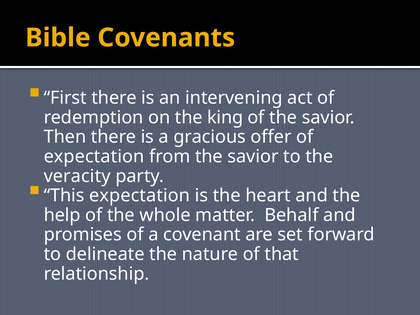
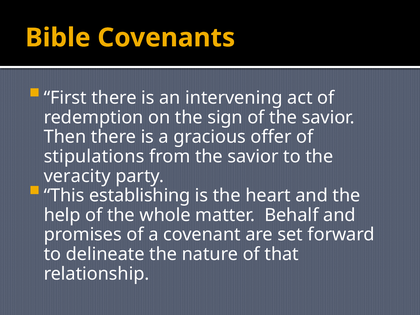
king: king -> sign
expectation at (94, 156): expectation -> stipulations
This expectation: expectation -> establishing
